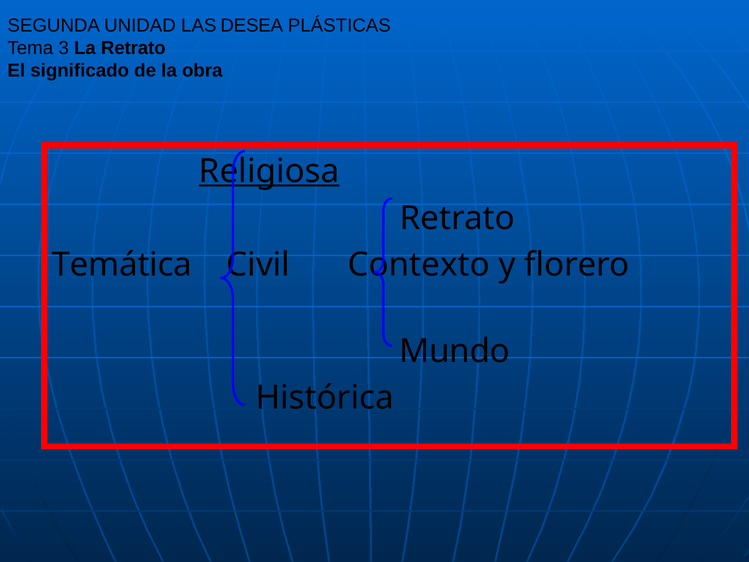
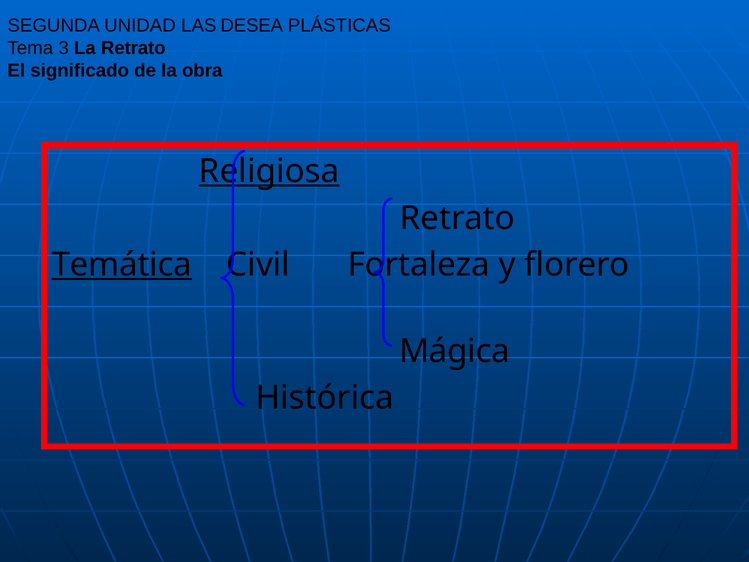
Temática underline: none -> present
Contexto: Contexto -> Fortaleza
Mundo: Mundo -> Mágica
